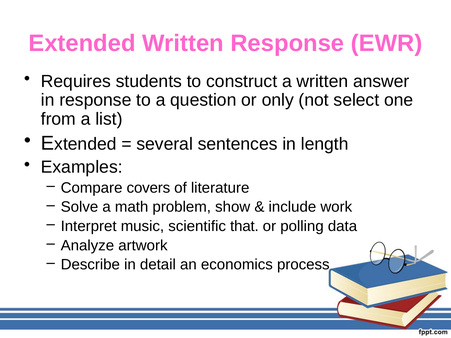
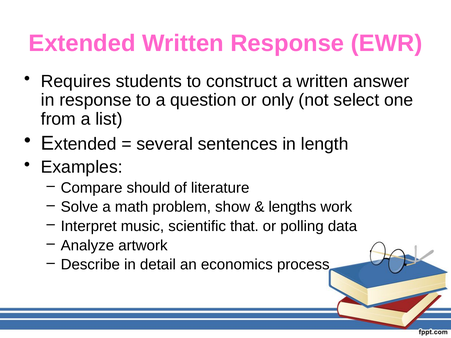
covers: covers -> should
include: include -> lengths
